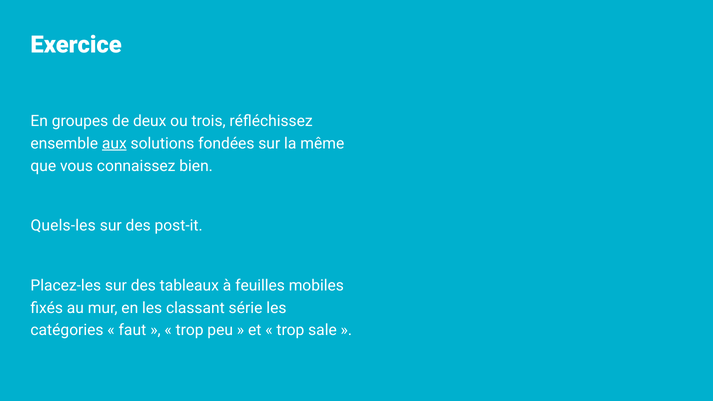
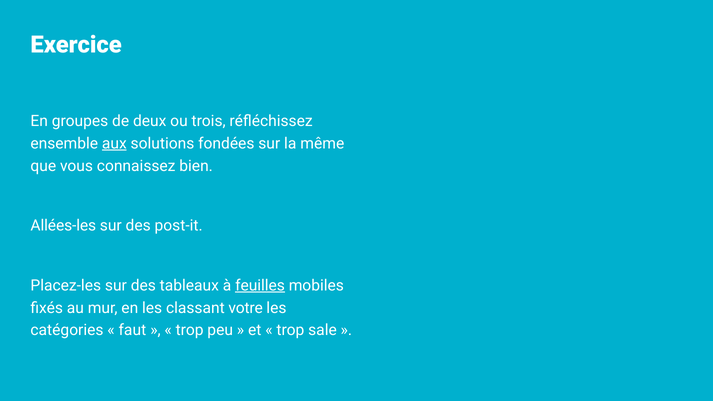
Quels-les: Quels-les -> Allées-les
feuilles underline: none -> present
série: série -> votre
